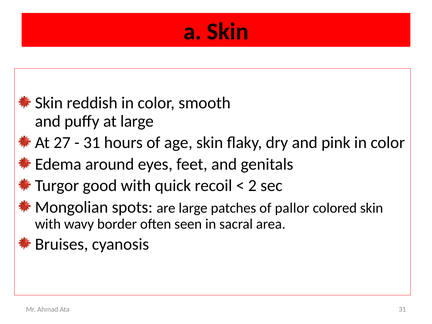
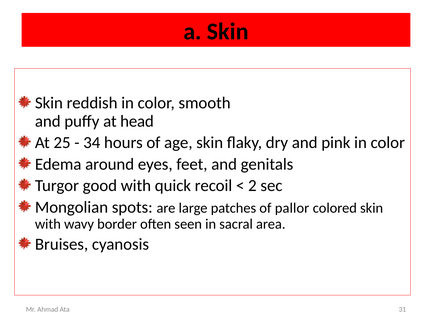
at large: large -> head
27: 27 -> 25
31 at (92, 143): 31 -> 34
